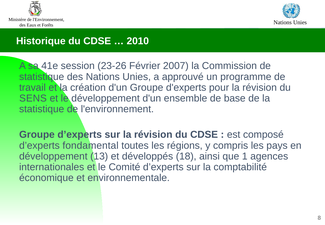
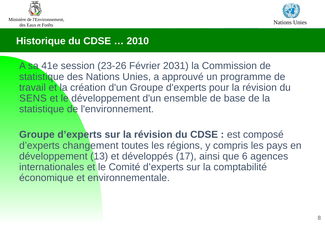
2007: 2007 -> 2031
fondamental: fondamental -> changement
18: 18 -> 17
1: 1 -> 6
